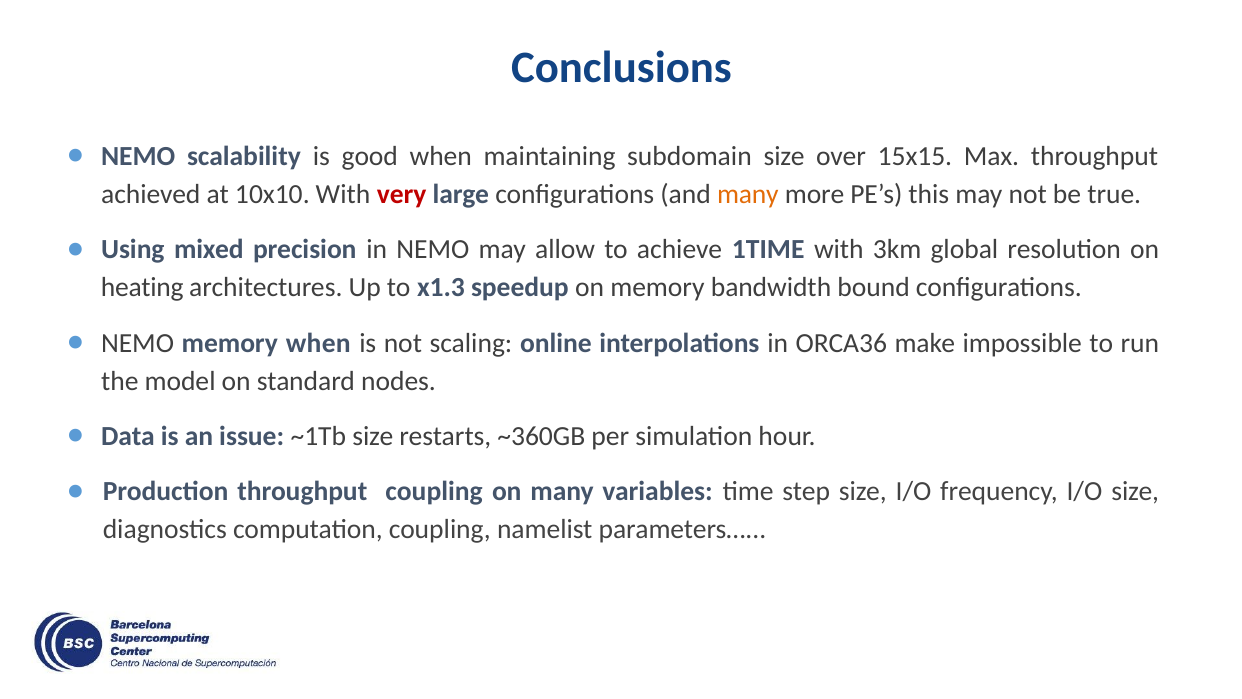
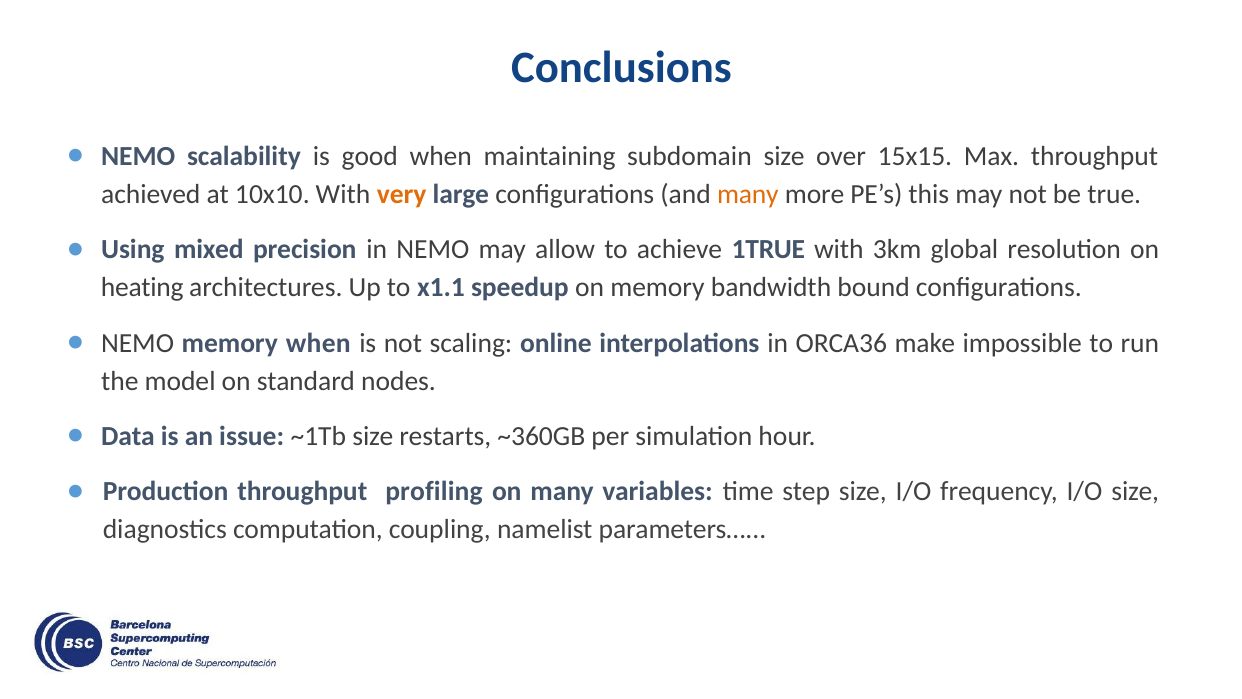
very colour: red -> orange
1TIME: 1TIME -> 1TRUE
x1.3: x1.3 -> x1.1
throughput coupling: coupling -> profiling
